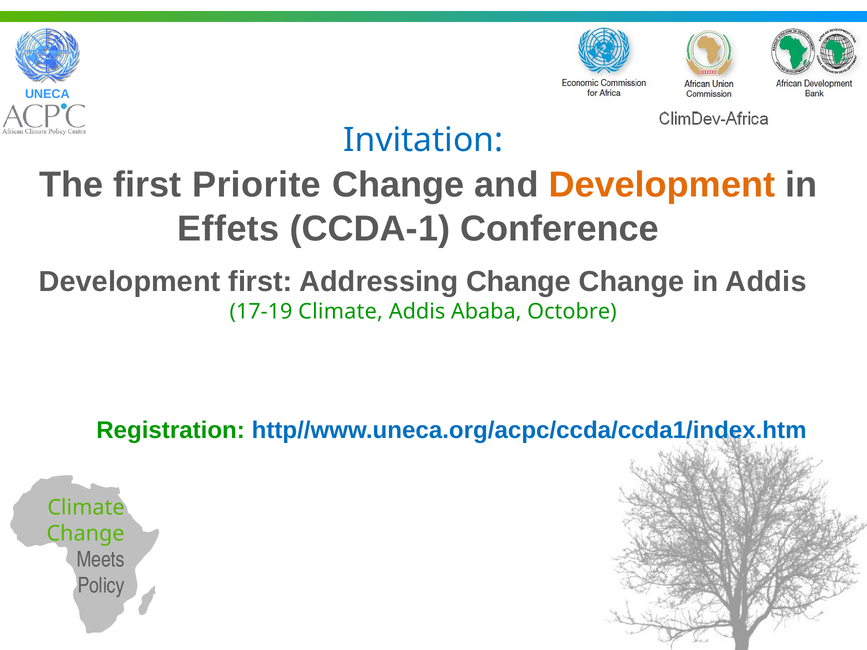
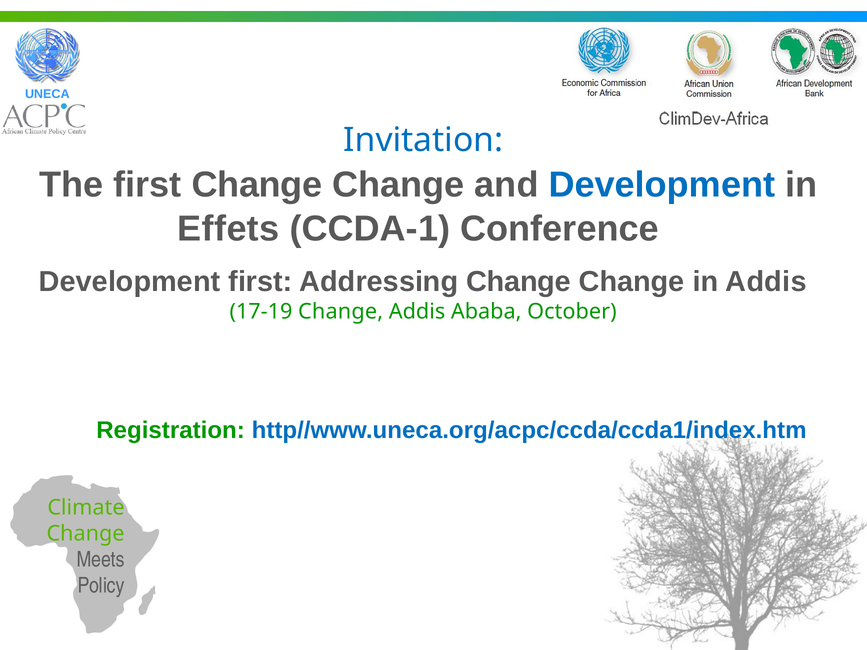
first Priorite: Priorite -> Change
Development at (662, 185) colour: orange -> blue
17-19 Climate: Climate -> Change
Octobre: Octobre -> October
